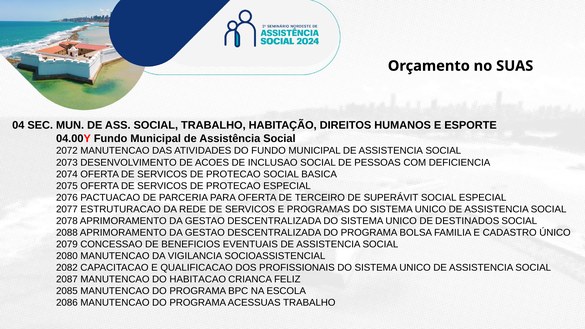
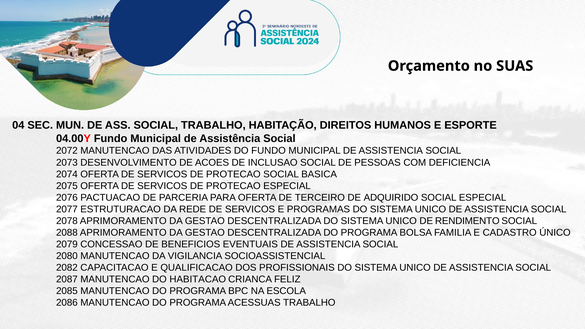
SUPERÁVIT: SUPERÁVIT -> ADQUIRIDO
DESTINADOS: DESTINADOS -> RENDIMENTO
